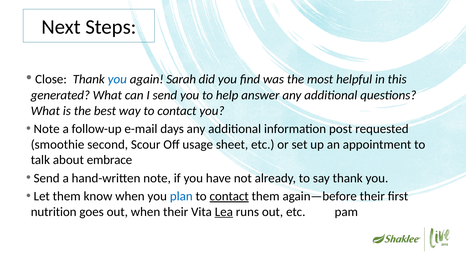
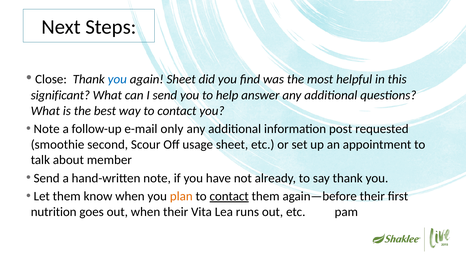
again Sarah: Sarah -> Sheet
generated: generated -> significant
days: days -> only
embrace: embrace -> member
plan colour: blue -> orange
Lea underline: present -> none
